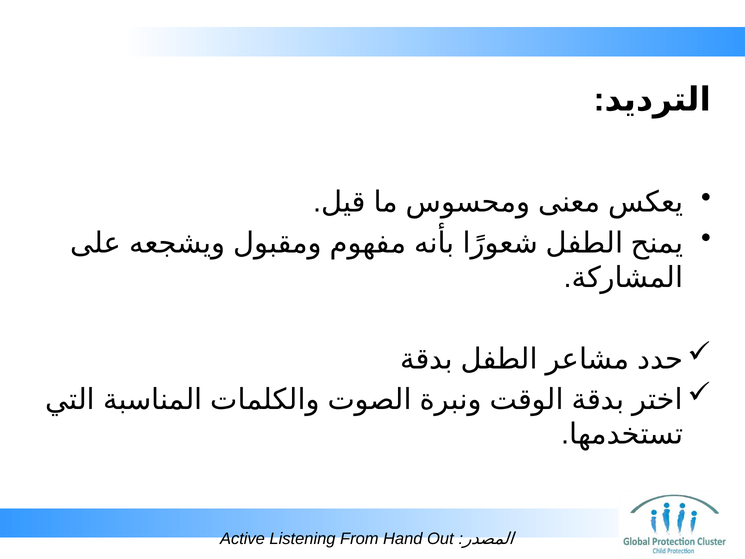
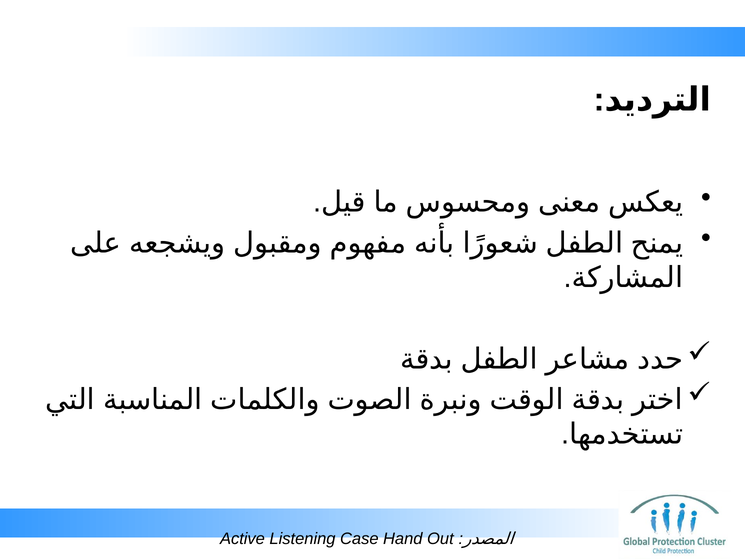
From: From -> Case
